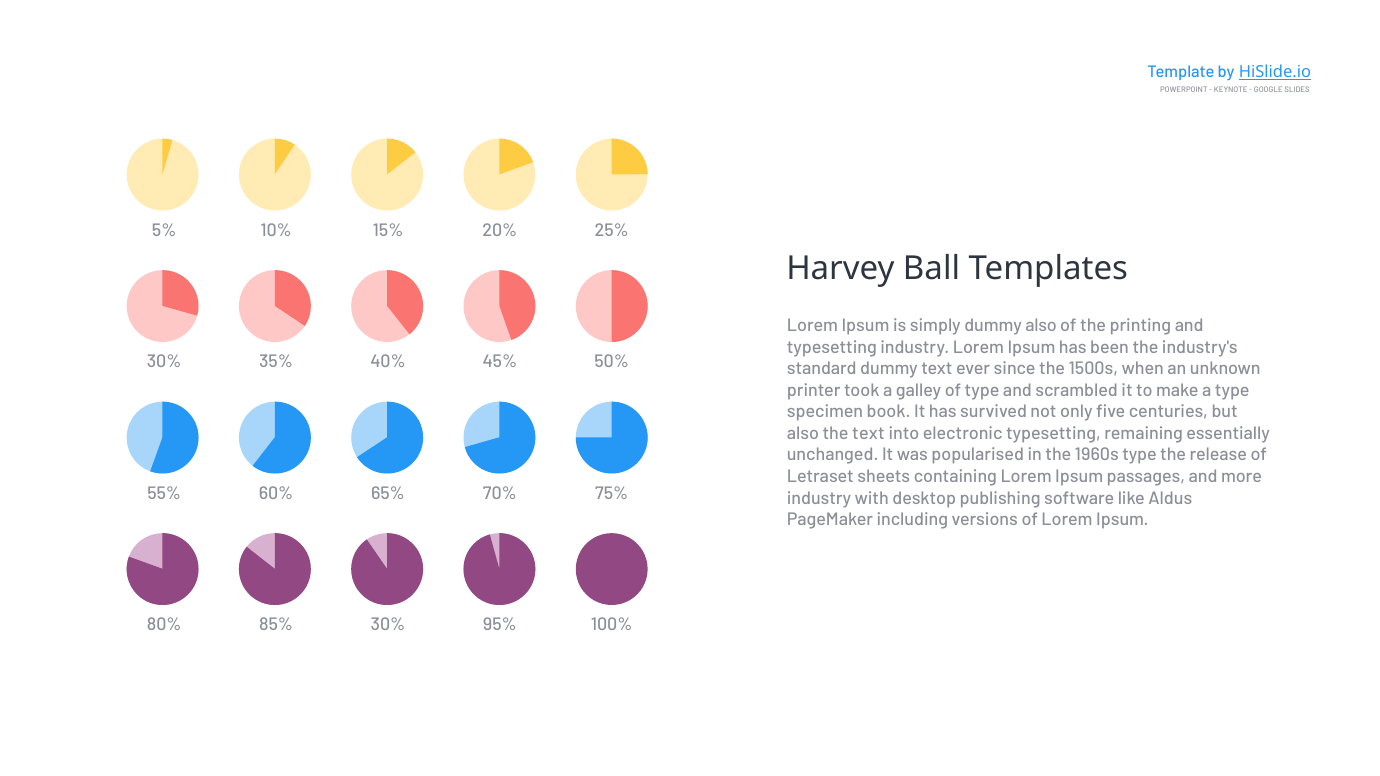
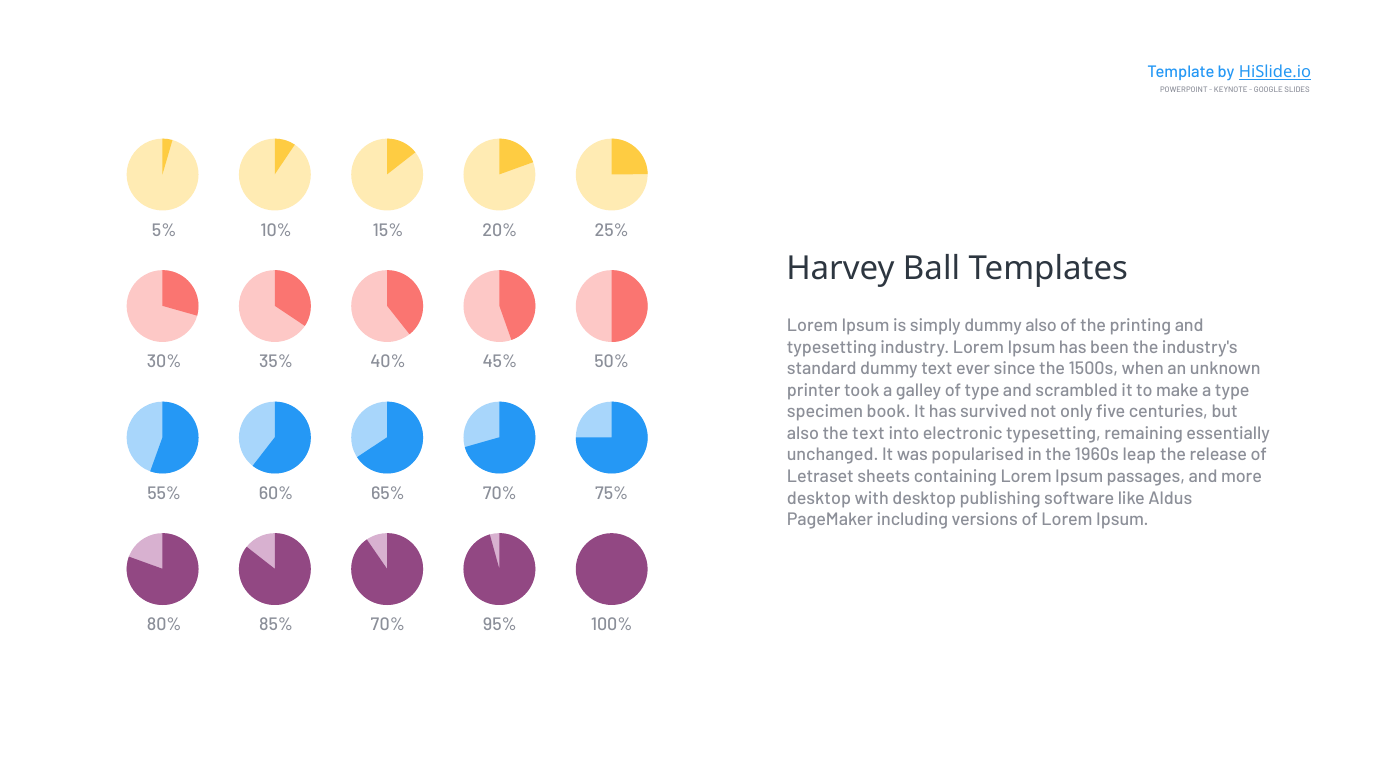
1960s type: type -> leap
industry at (819, 498): industry -> desktop
85% 30%: 30% -> 70%
